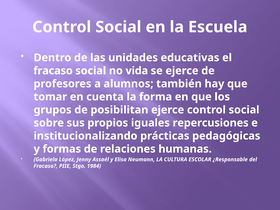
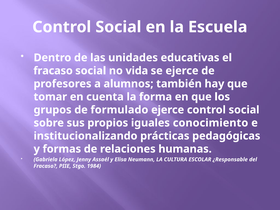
posibilitan: posibilitan -> formulado
repercusiones: repercusiones -> conocimiento
